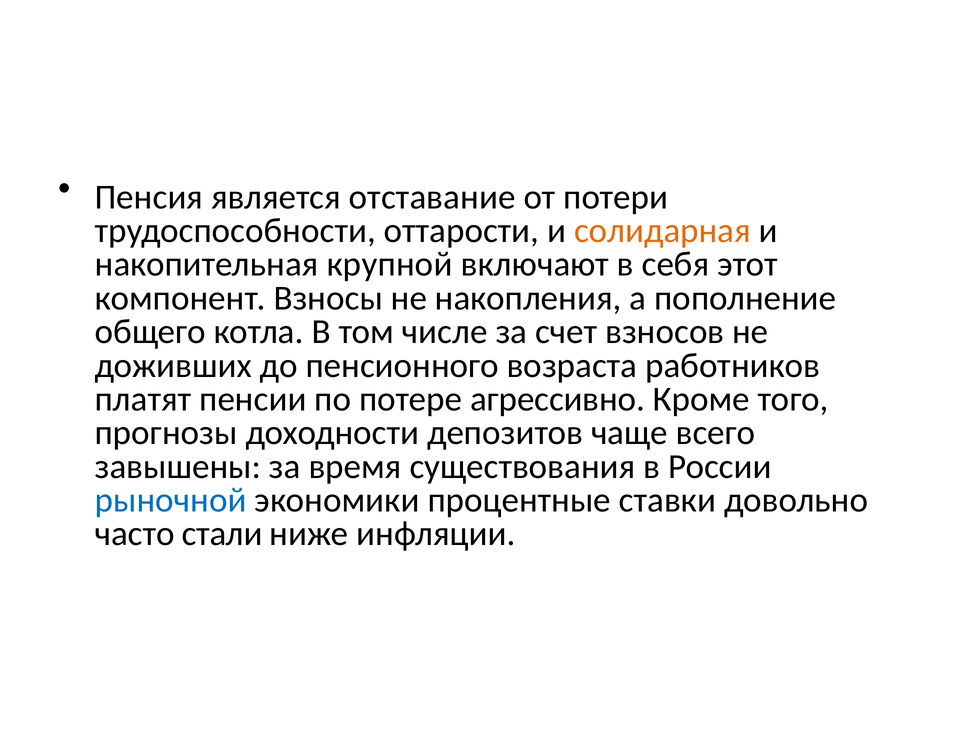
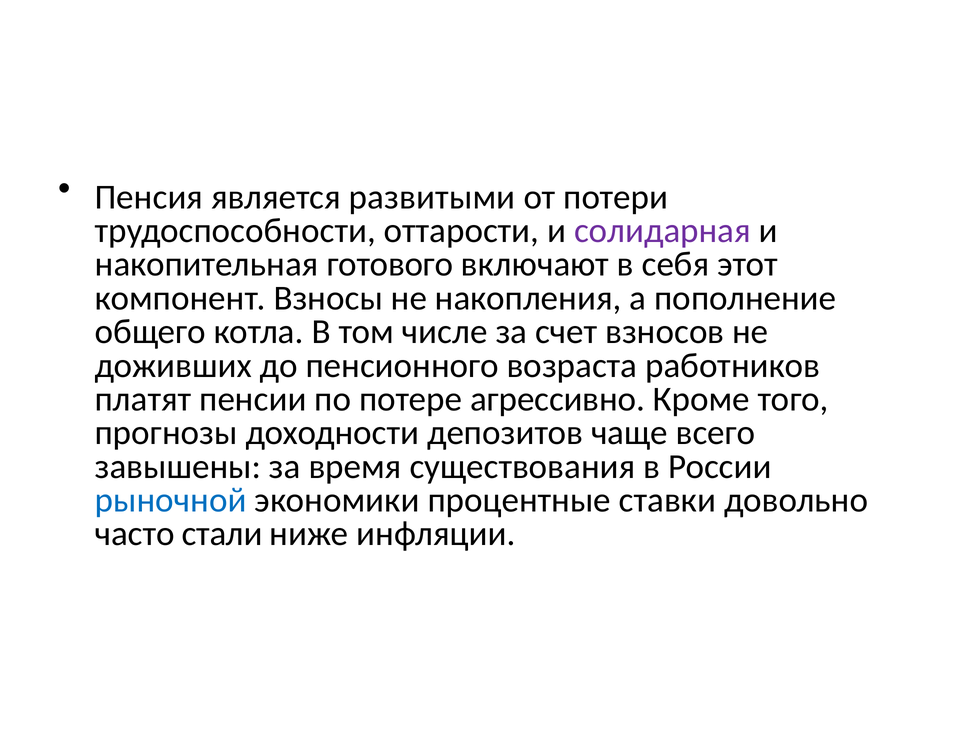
отставание: отставание -> развитыми
солидарная colour: orange -> purple
крупной: крупной -> готового
